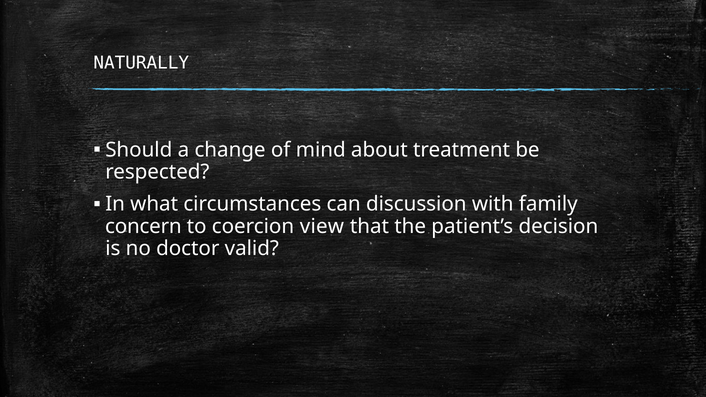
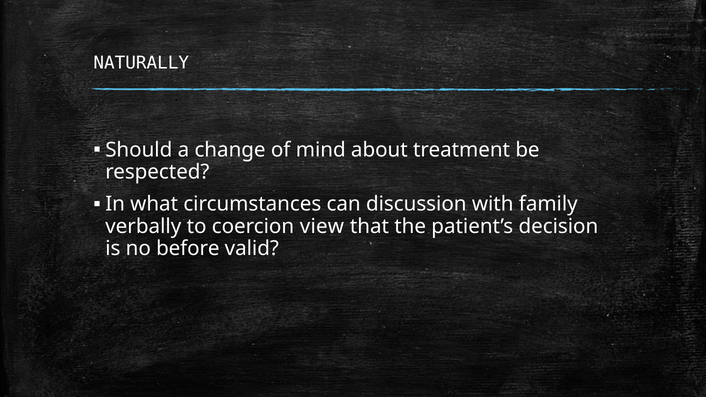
concern: concern -> verbally
doctor: doctor -> before
